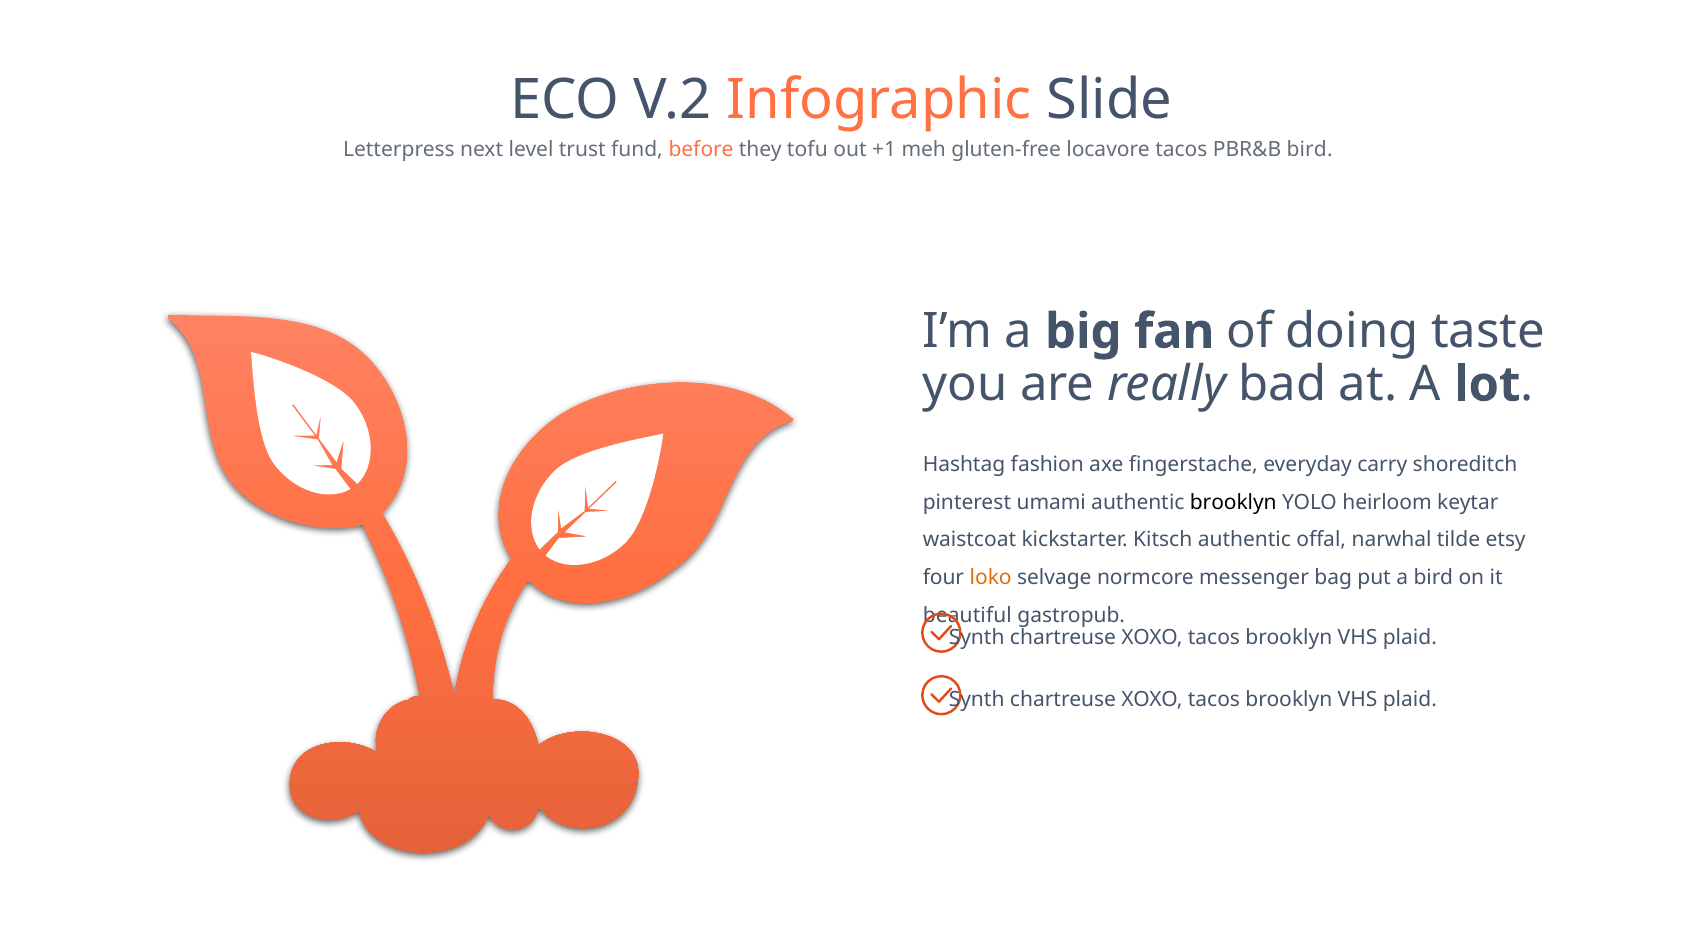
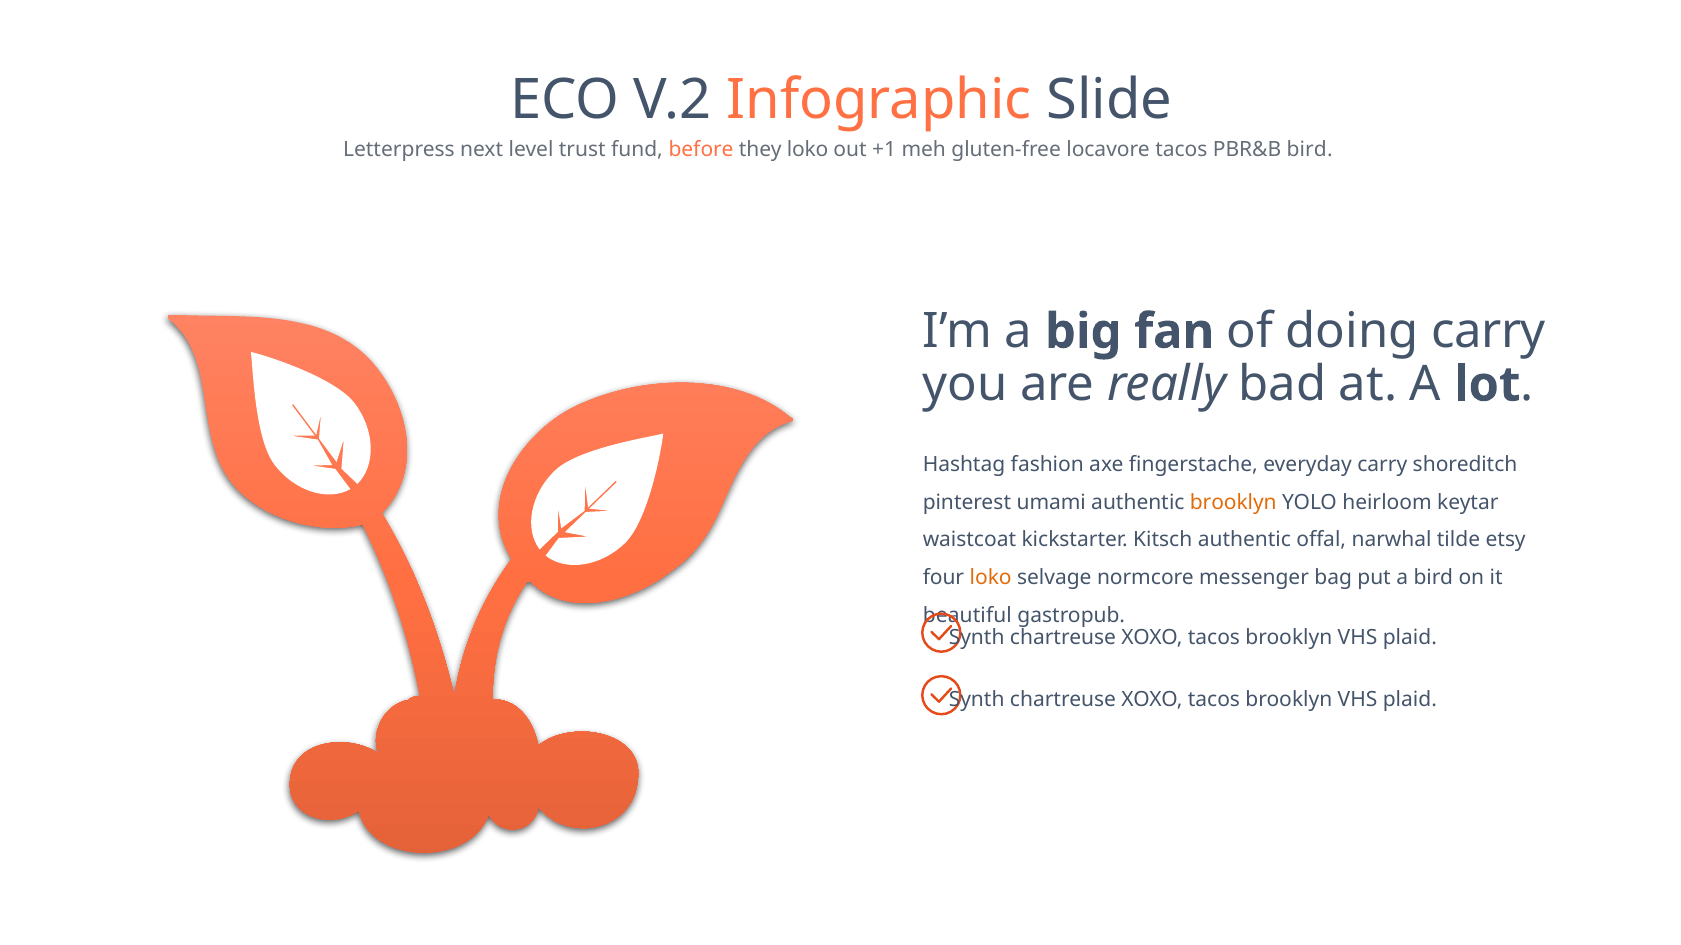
they tofu: tofu -> loko
doing taste: taste -> carry
brooklyn at (1233, 502) colour: black -> orange
